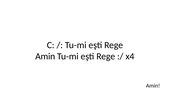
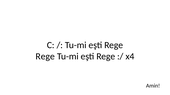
Amin at (45, 57): Amin -> Rege
